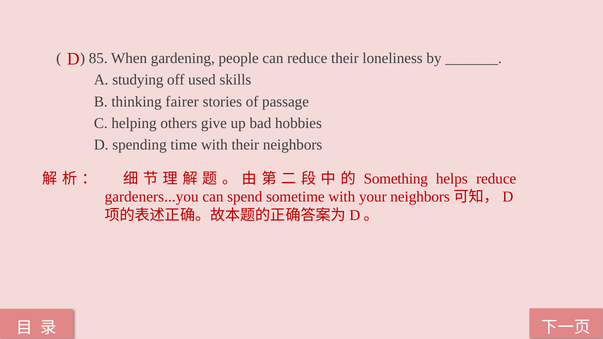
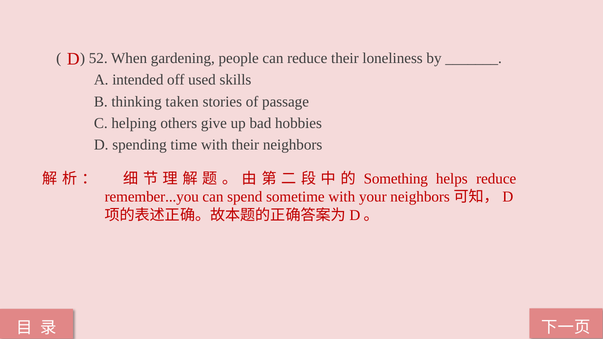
85: 85 -> 52
studying: studying -> intended
fairer: fairer -> taken
gardeners...you: gardeners...you -> remember...you
